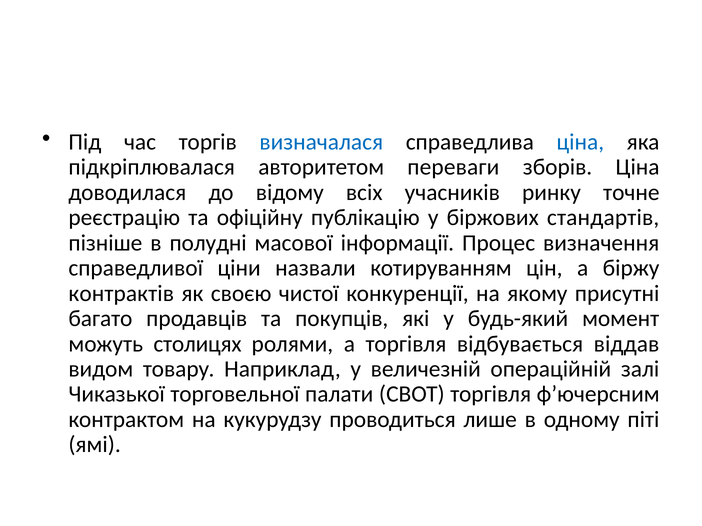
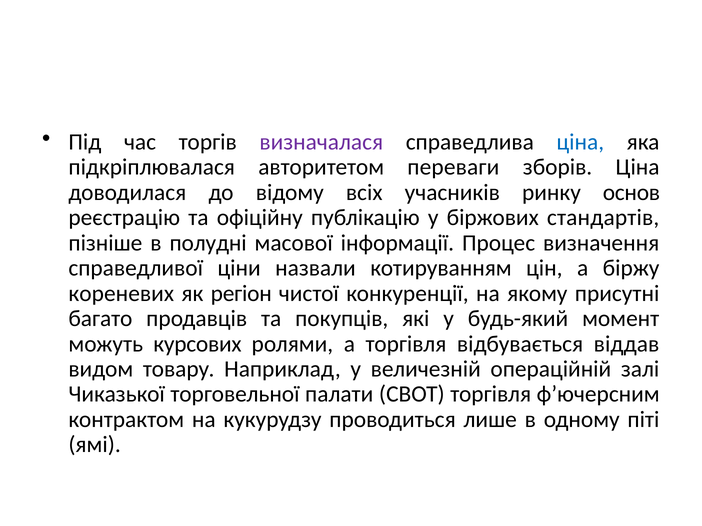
визначалася colour: blue -> purple
точне: точне -> основ
контрактів: контрактів -> кореневих
своєю: своєю -> регіон
столицях: столицях -> курсових
